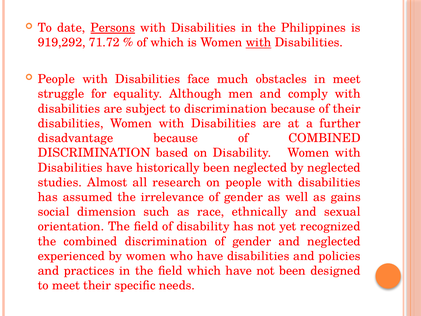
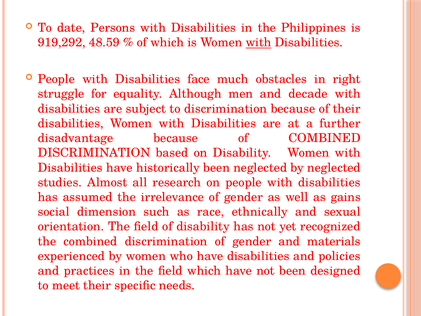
Persons underline: present -> none
71.72: 71.72 -> 48.59
in meet: meet -> right
comply: comply -> decade
and neglected: neglected -> materials
